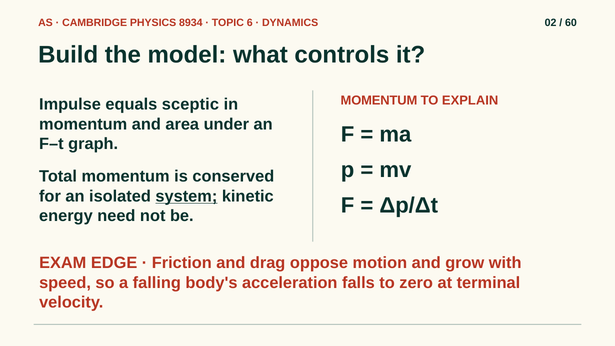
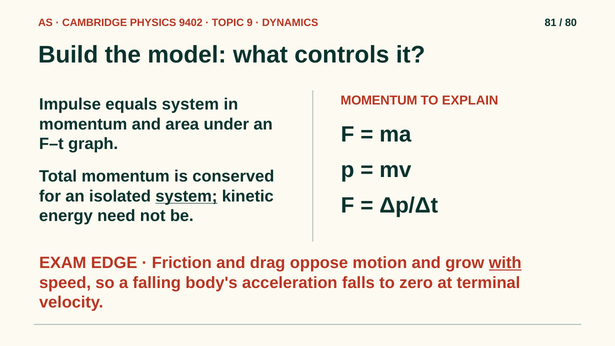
8934: 8934 -> 9402
6: 6 -> 9
02: 02 -> 81
60: 60 -> 80
equals sceptic: sceptic -> system
with underline: none -> present
